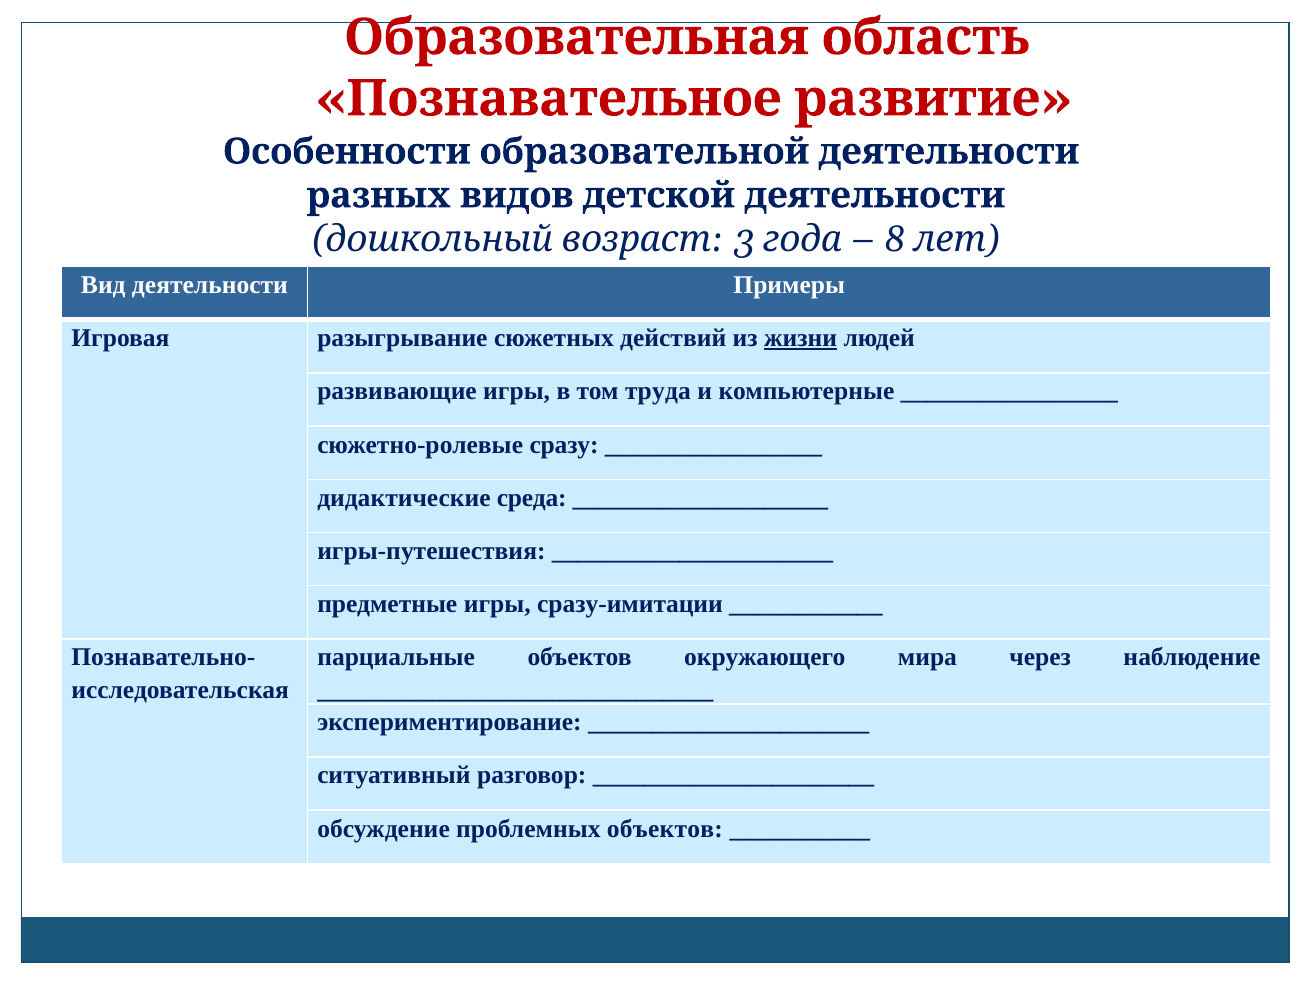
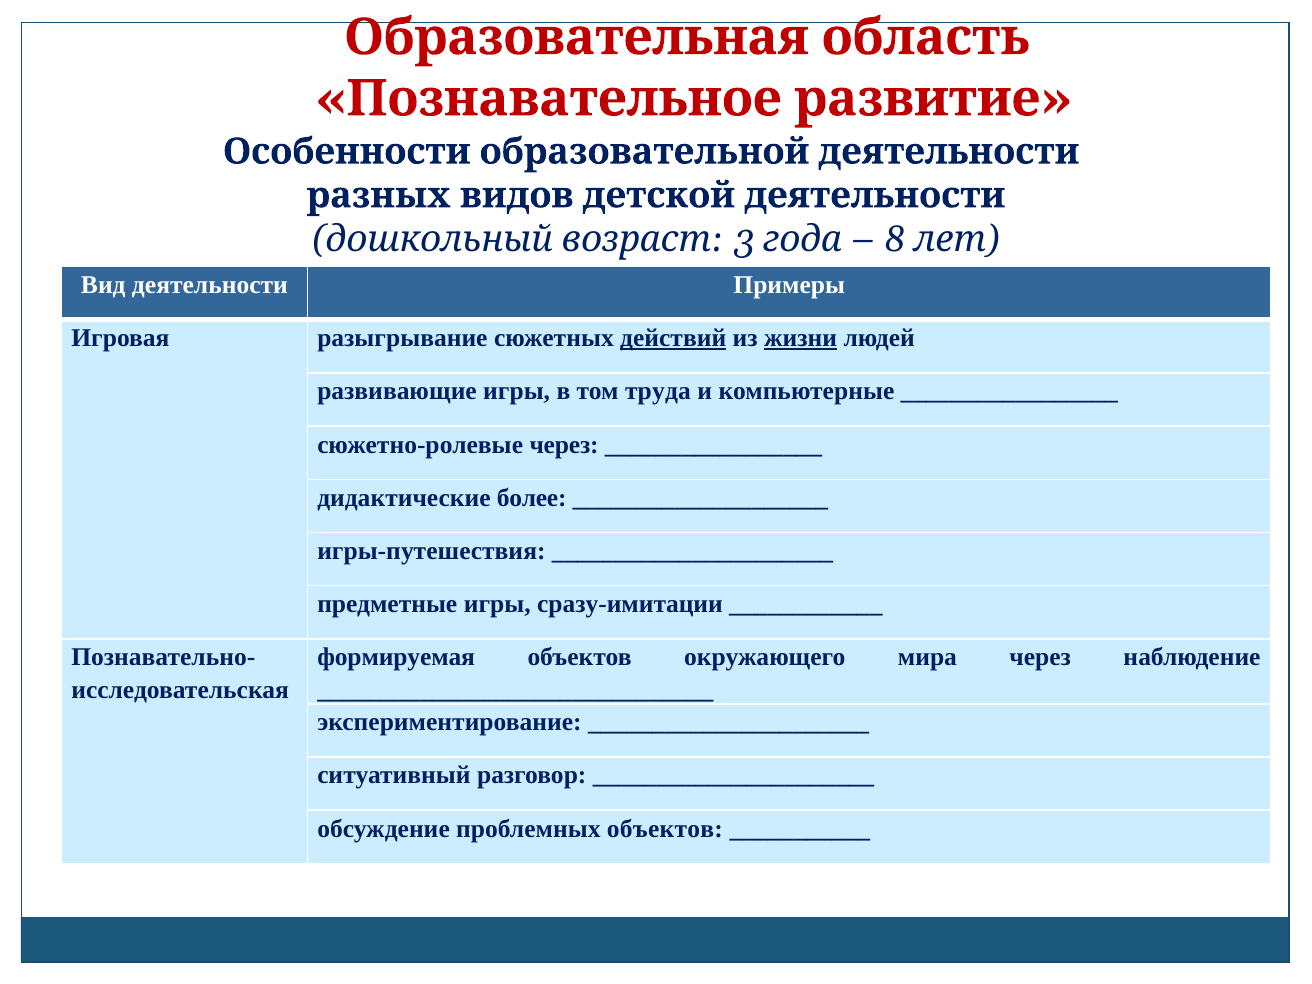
действий underline: none -> present
сюжетно-ролевые сразу: сразу -> через
среда: среда -> более
парциальные: парциальные -> формируемая
